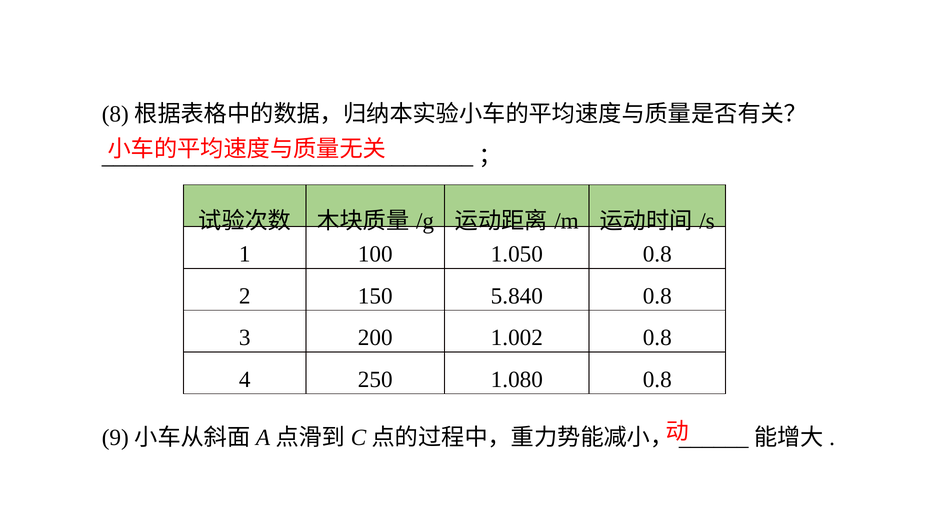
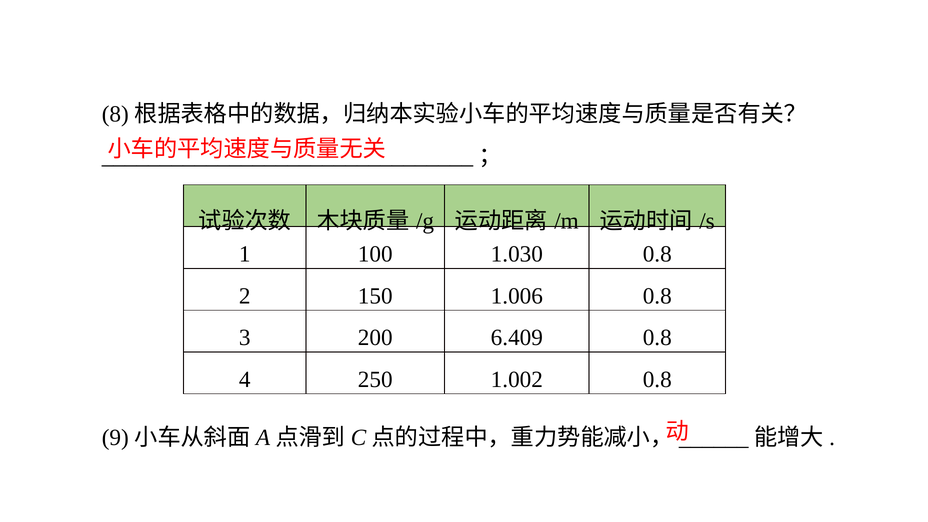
1.050: 1.050 -> 1.030
5.840: 5.840 -> 1.006
1.002: 1.002 -> 6.409
1.080: 1.080 -> 1.002
